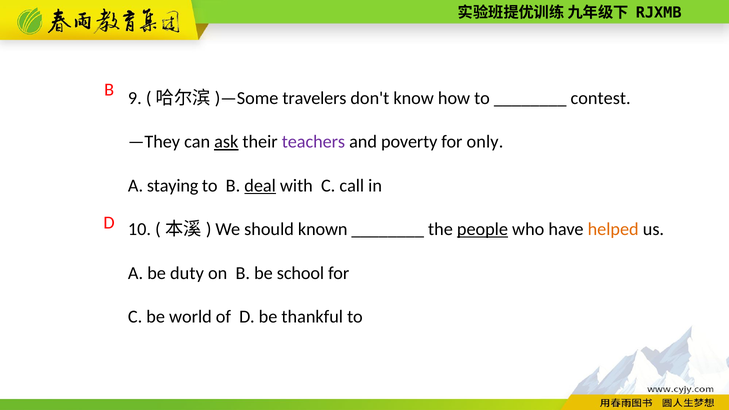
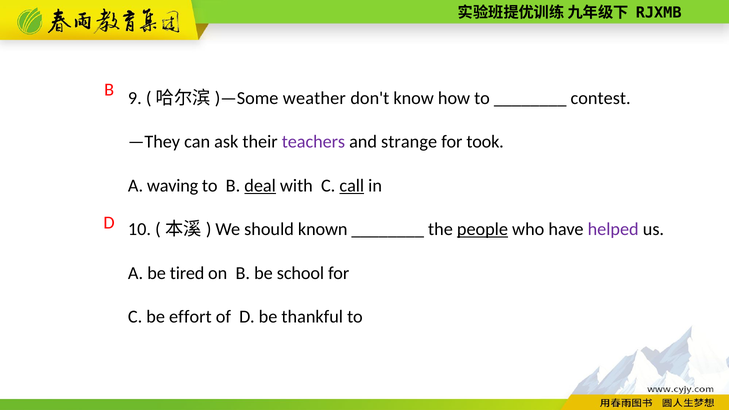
travelers: travelers -> weather
ask underline: present -> none
poverty: poverty -> strange
only: only -> took
staying: staying -> waving
call underline: none -> present
helped colour: orange -> purple
duty: duty -> tired
world: world -> effort
